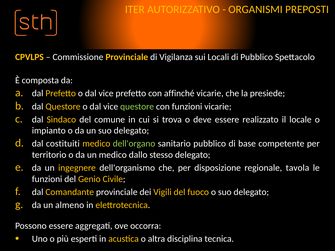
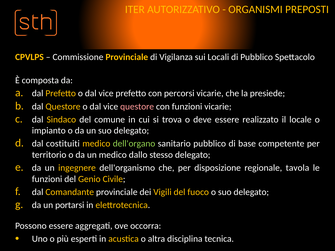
affinché: affinché -> percorsi
questore at (137, 107) colour: light green -> pink
almeno: almeno -> portarsi
